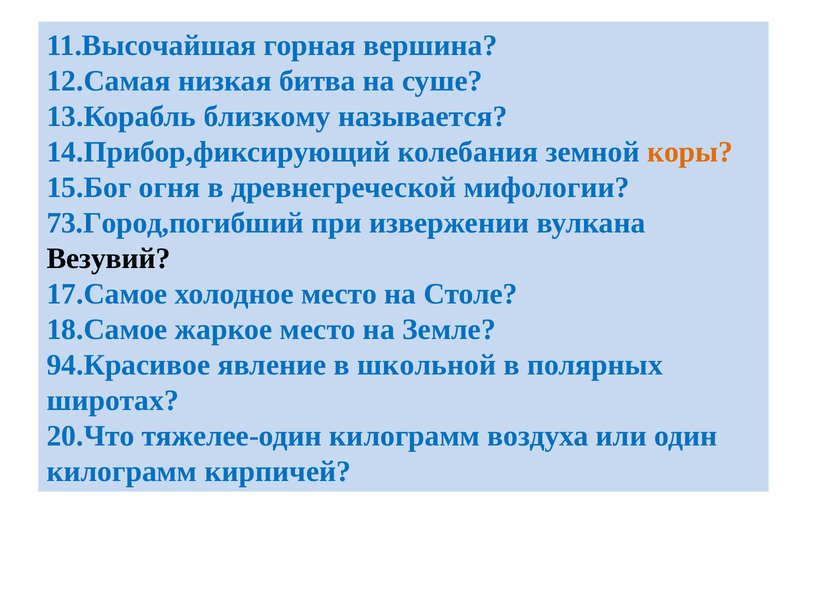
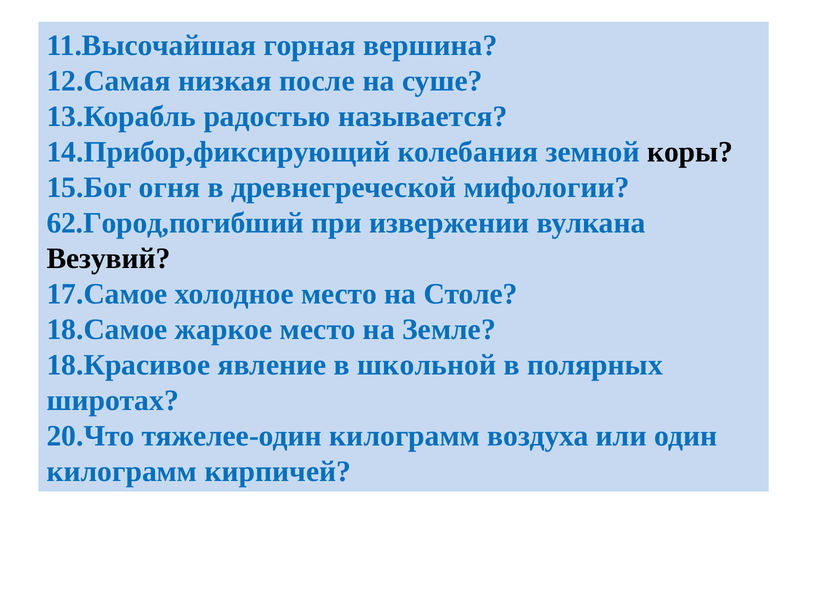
битва: битва -> после
близкому: близкому -> радостью
коры colour: orange -> black
73.Город,погибший: 73.Город,погибший -> 62.Город,погибший
94.Красивое: 94.Красивое -> 18.Красивое
